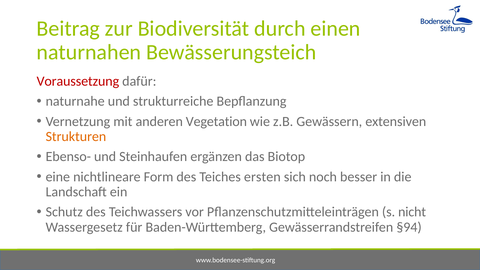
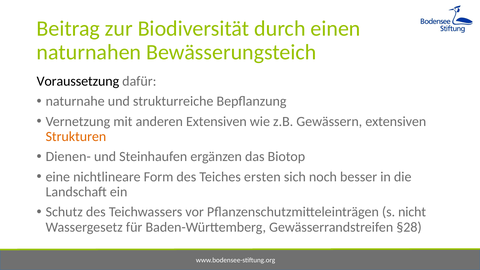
Voraussetzung colour: red -> black
anderen Vegetation: Vegetation -> Extensiven
Ebenso-: Ebenso- -> Dienen-
§94: §94 -> §28
